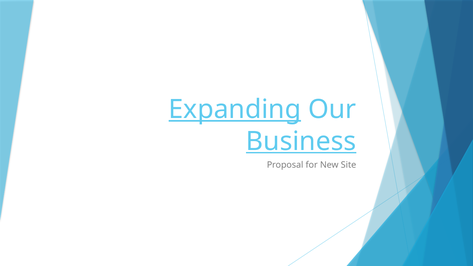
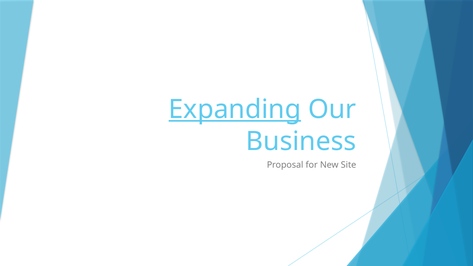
Business underline: present -> none
